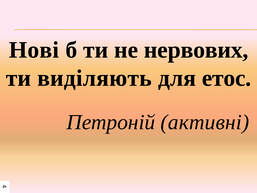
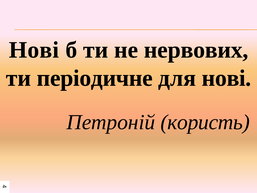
виділяють: виділяють -> періодичне
для етос: етос -> нові
активні: активні -> користь
